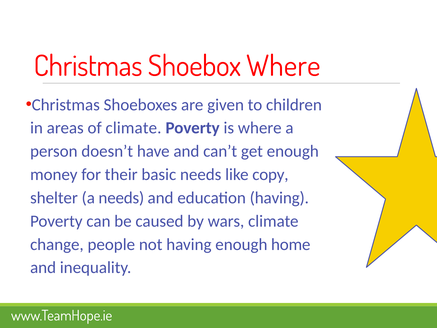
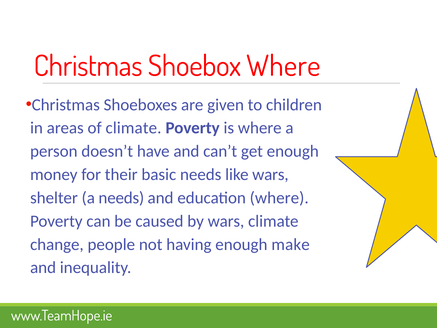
like copy: copy -> wars
education having: having -> where
home: home -> make
